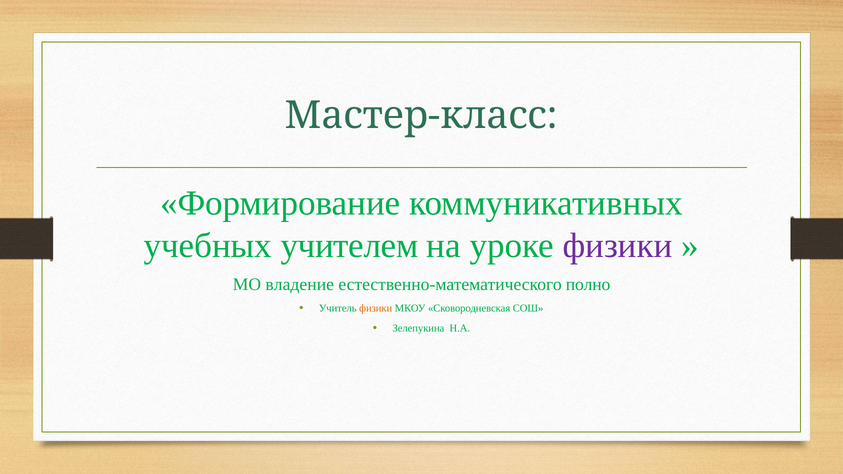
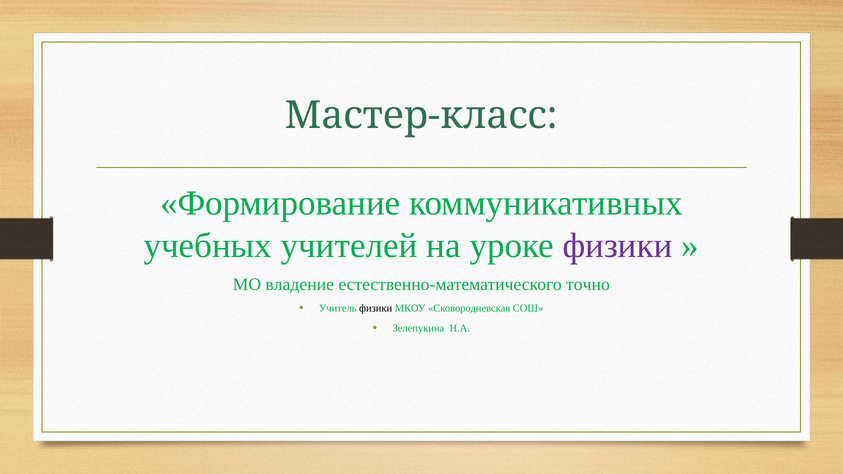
учителем: учителем -> учителей
полно: полно -> точно
физики at (376, 309) colour: orange -> black
